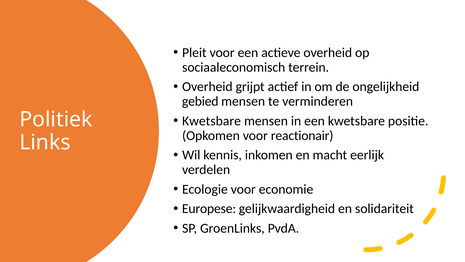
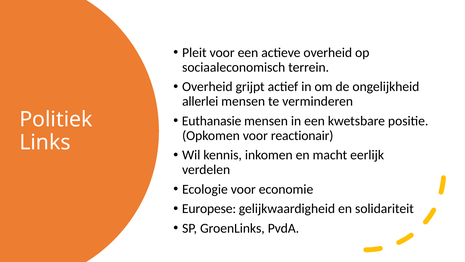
gebied: gebied -> allerlei
Kwetsbare at (212, 121): Kwetsbare -> Euthanasie
